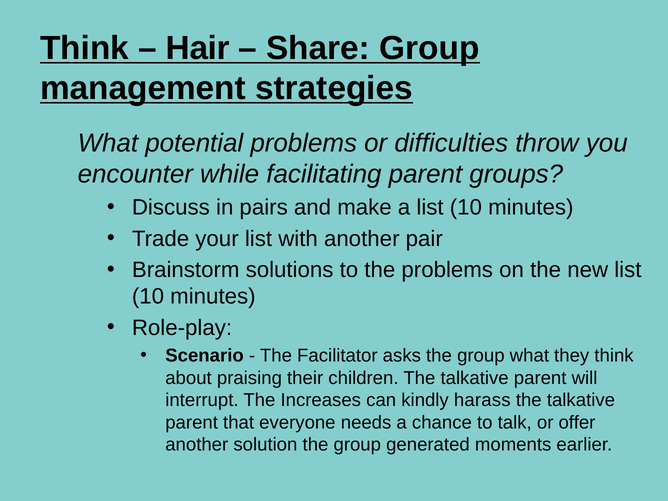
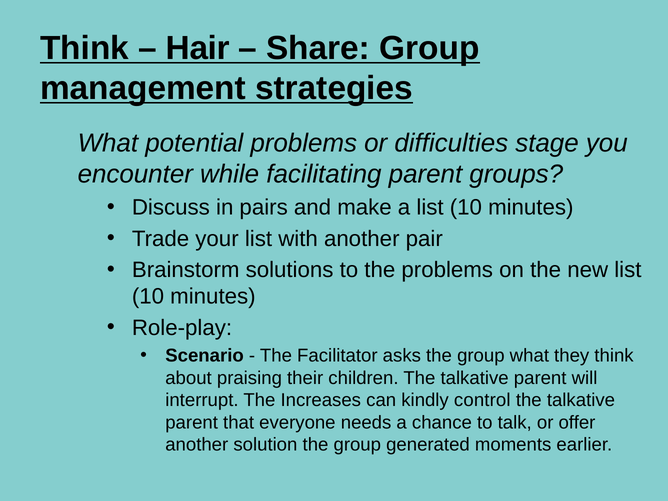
throw: throw -> stage
harass: harass -> control
